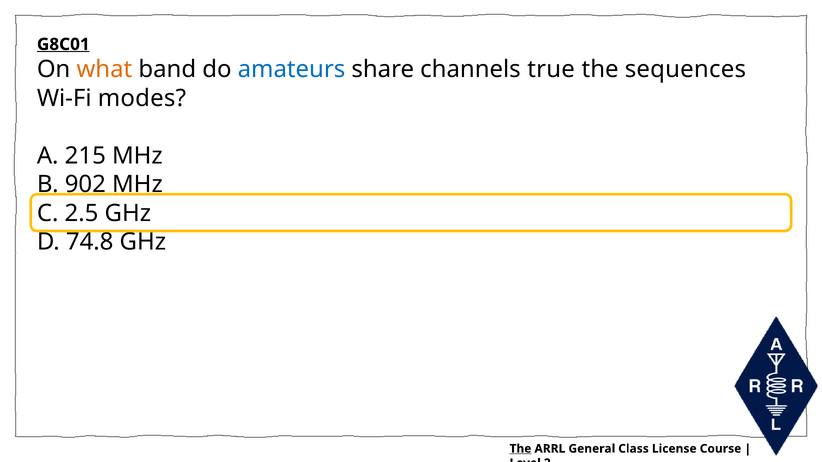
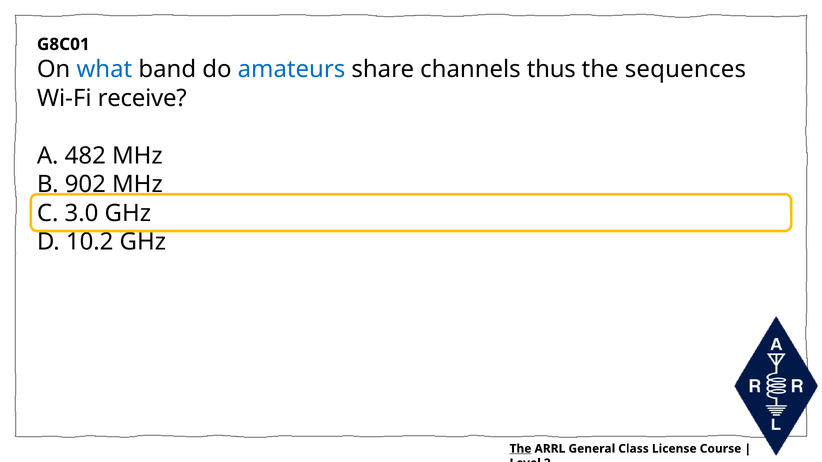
G8C01 underline: present -> none
what colour: orange -> blue
true: true -> thus
modes: modes -> receive
215: 215 -> 482
2.5: 2.5 -> 3.0
74.8: 74.8 -> 10.2
